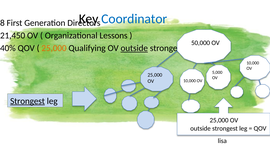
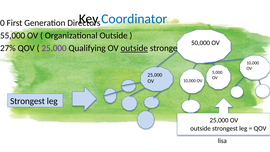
8: 8 -> 0
21,450: 21,450 -> 55,000
Organizational Lessons: Lessons -> Outside
40%: 40% -> 27%
25,000 at (54, 48) colour: orange -> purple
Strongest at (27, 101) underline: present -> none
